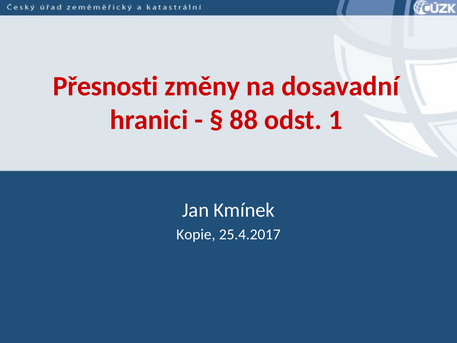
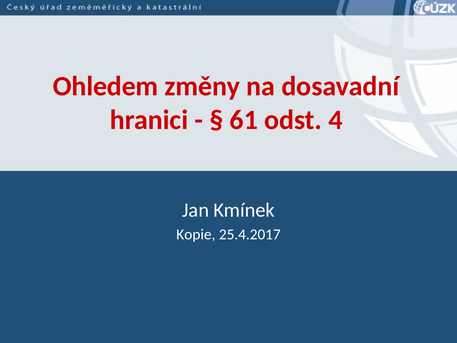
Přesnosti: Přesnosti -> Ohledem
88: 88 -> 61
1: 1 -> 4
